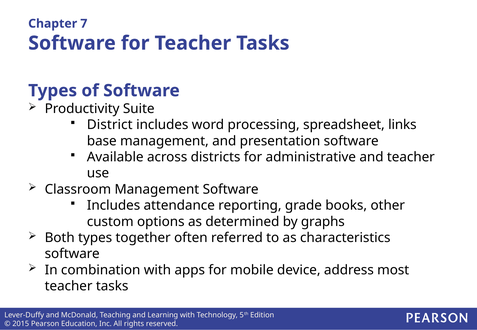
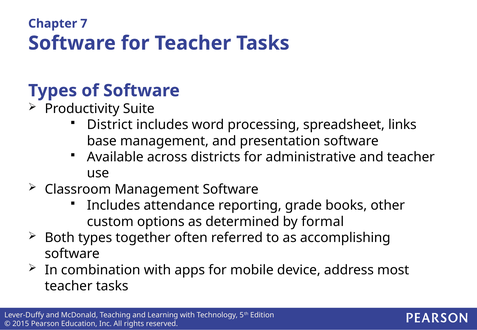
graphs: graphs -> formal
characteristics: characteristics -> accomplishing
